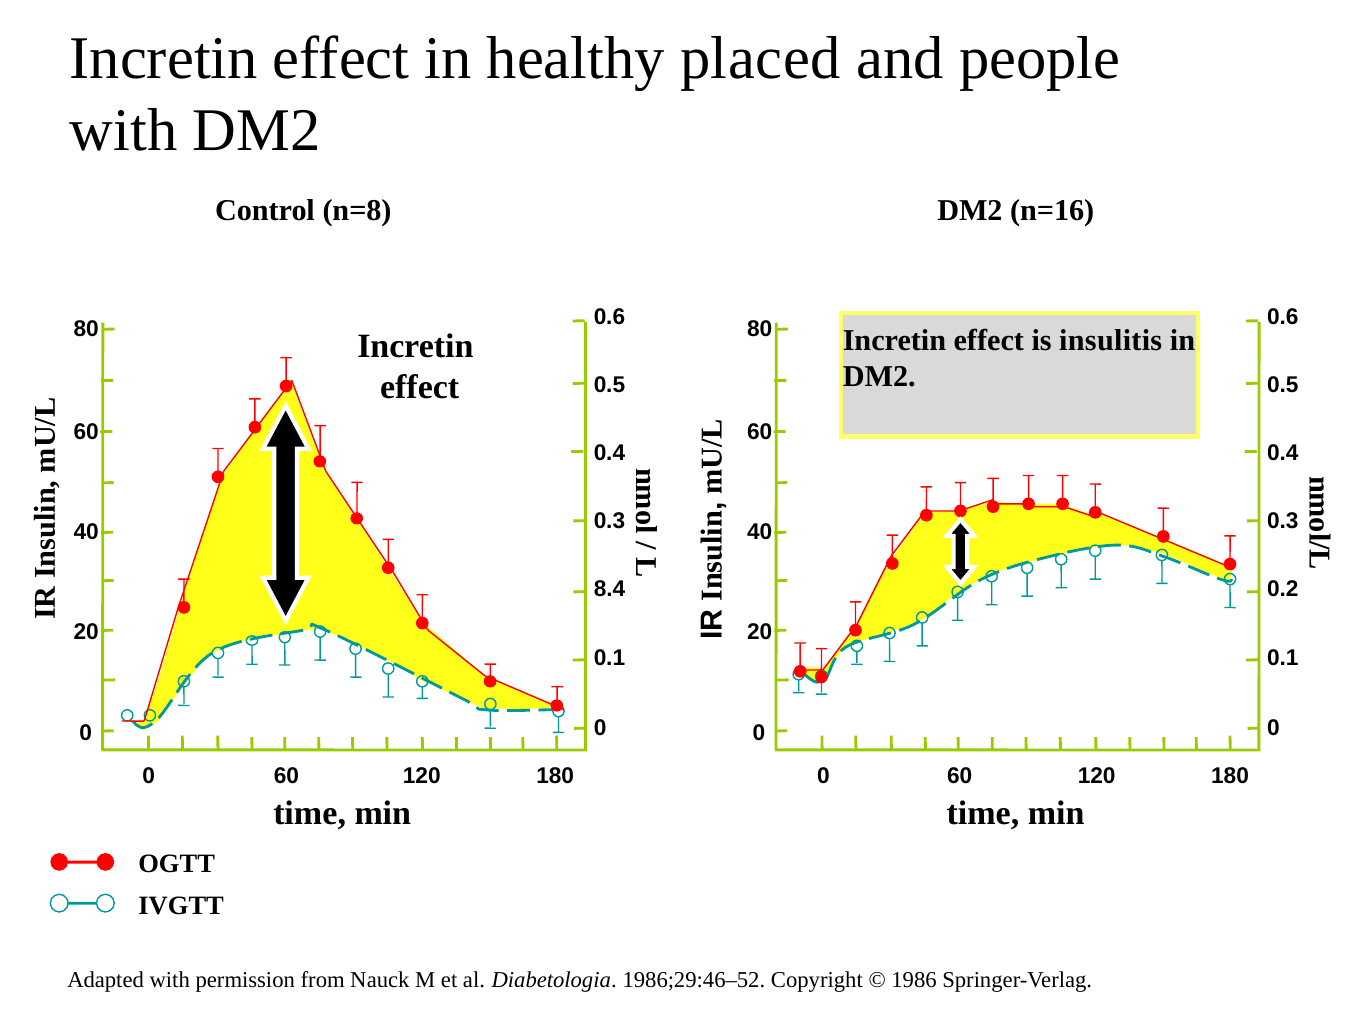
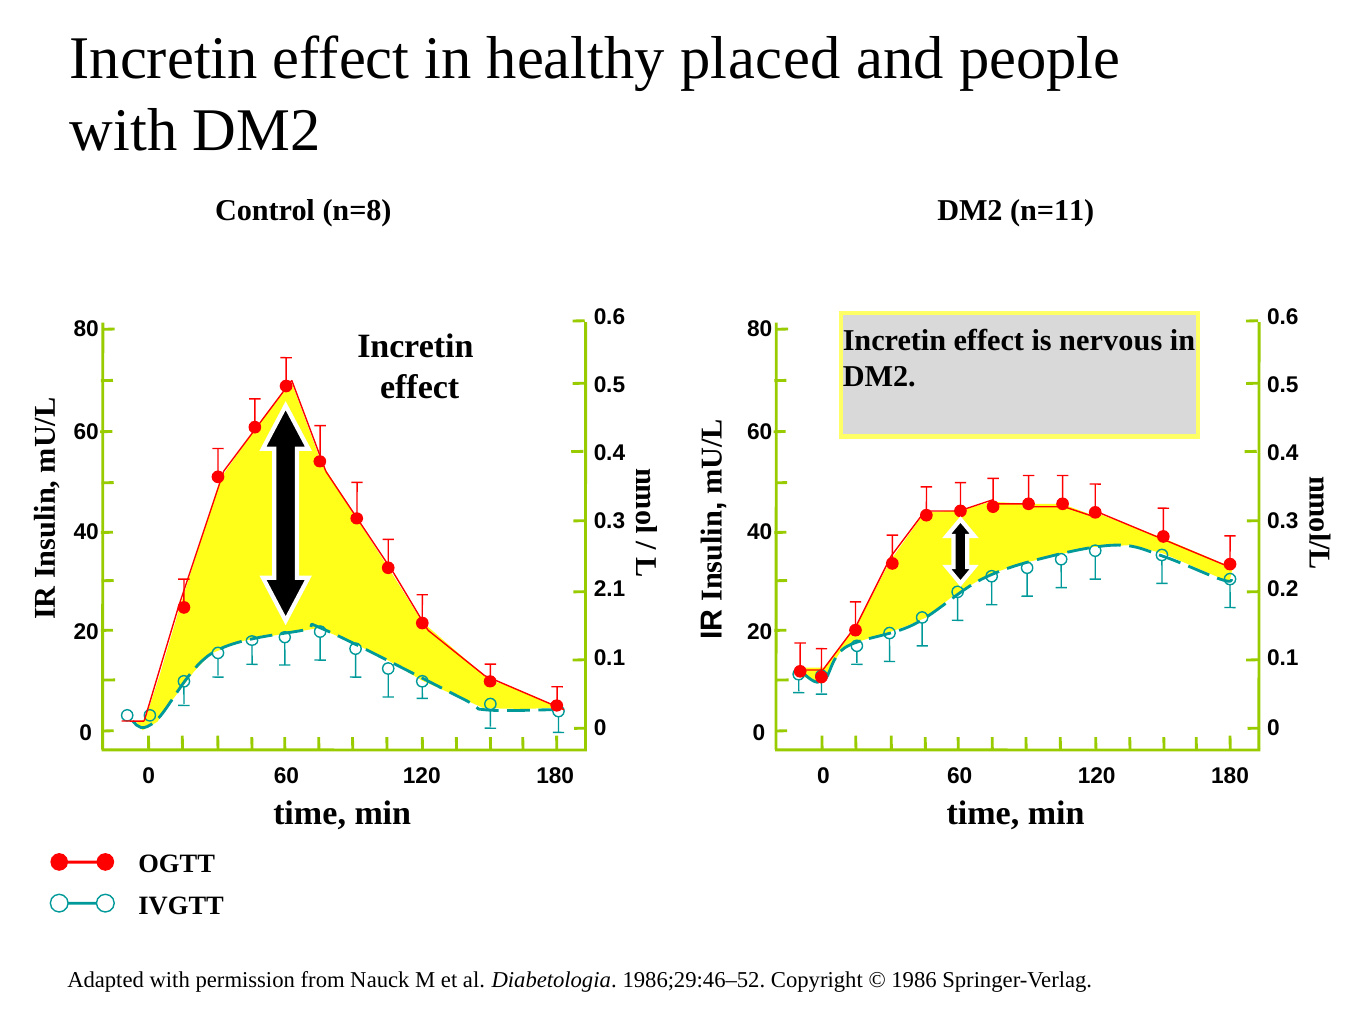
n=16: n=16 -> n=11
insulitis: insulitis -> nervous
8.4: 8.4 -> 2.1
